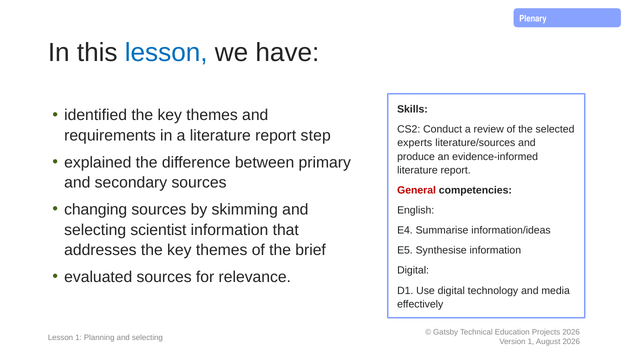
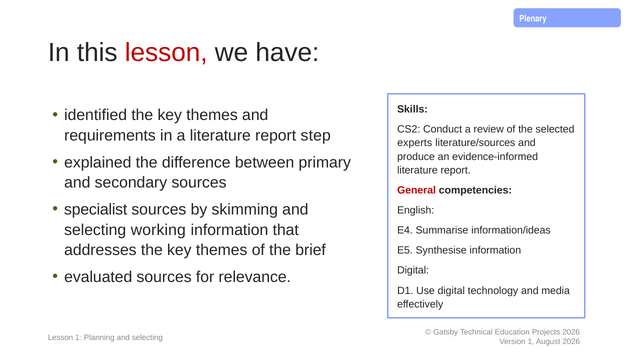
lesson at (166, 53) colour: blue -> red
changing: changing -> specialist
scientist: scientist -> working
